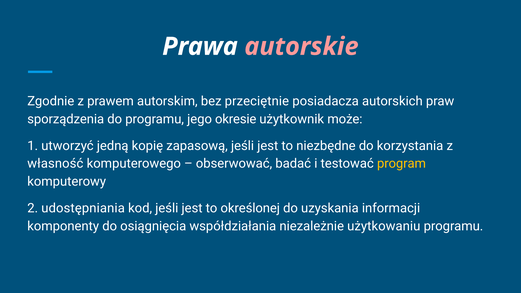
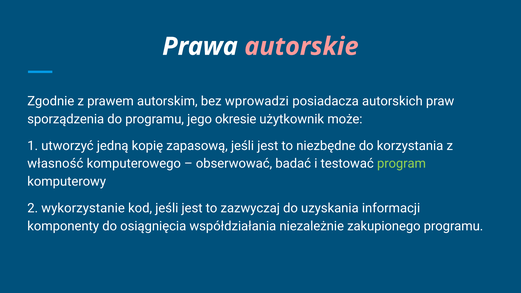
przeciętnie: przeciętnie -> wprowadzi
program colour: yellow -> light green
udostępniania: udostępniania -> wykorzystanie
określonej: określonej -> zazwyczaj
użytkowaniu: użytkowaniu -> zakupionego
